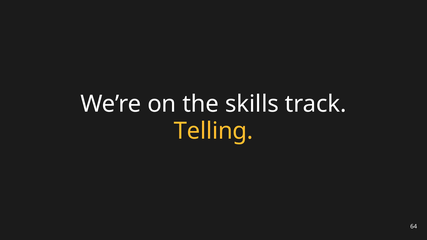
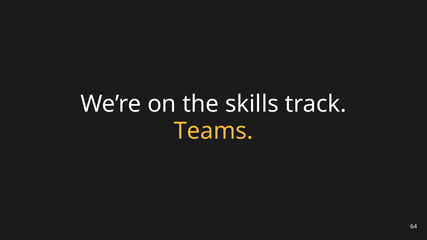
Telling: Telling -> Teams
